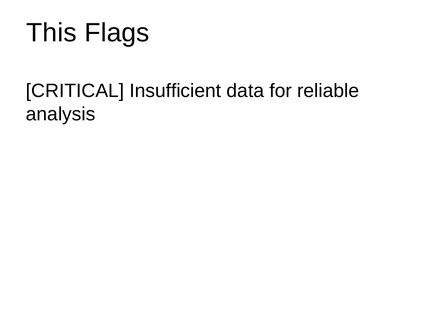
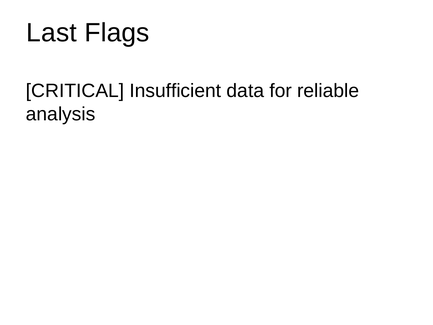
This: This -> Last
